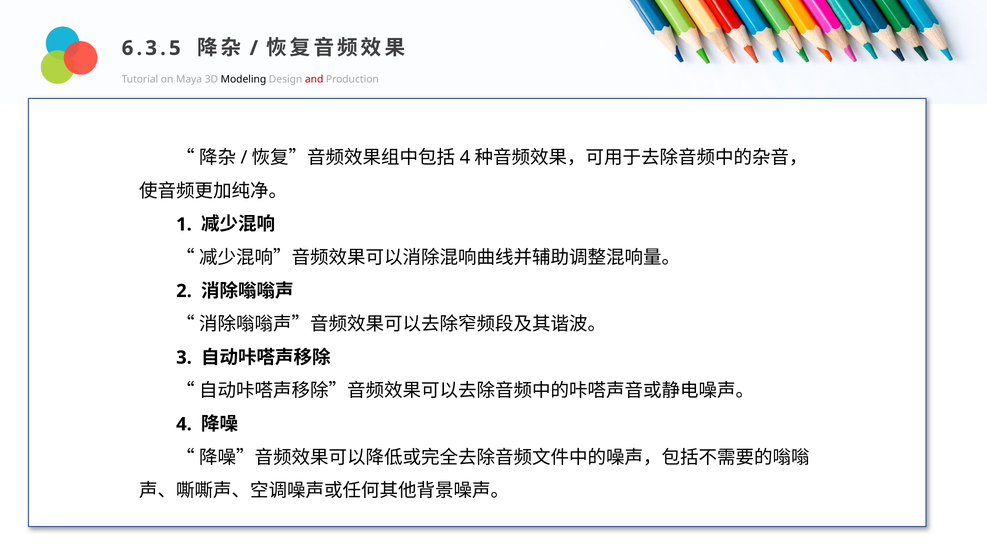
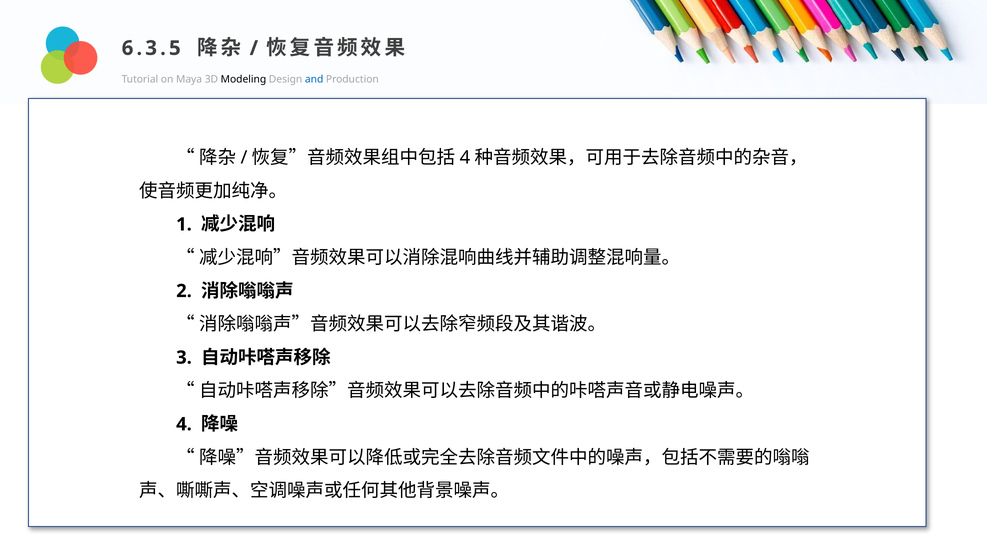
and at (314, 79) colour: red -> blue
